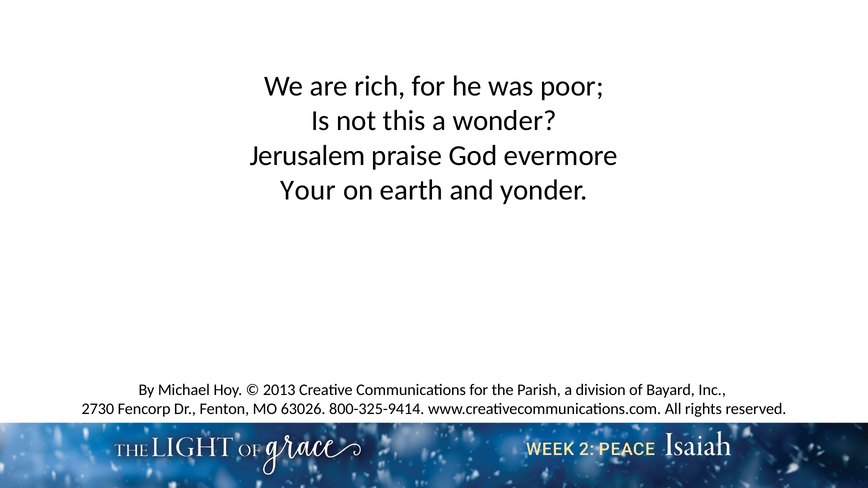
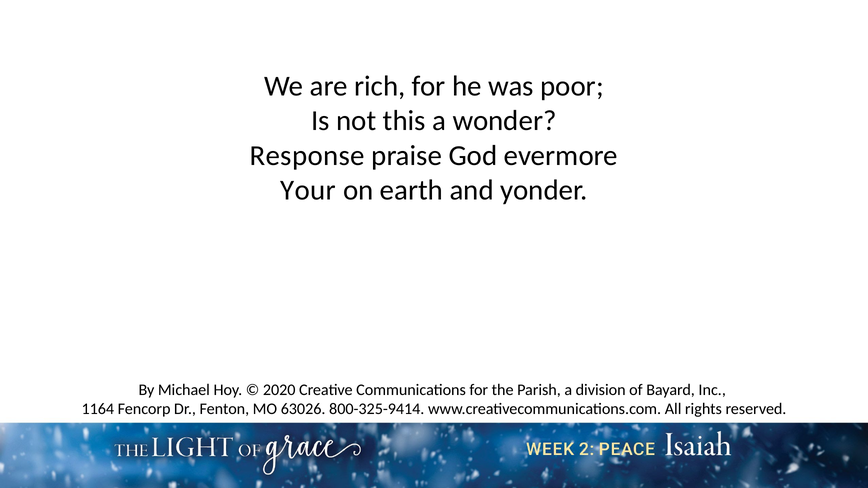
Jerusalem: Jerusalem -> Response
2013: 2013 -> 2020
2730: 2730 -> 1164
